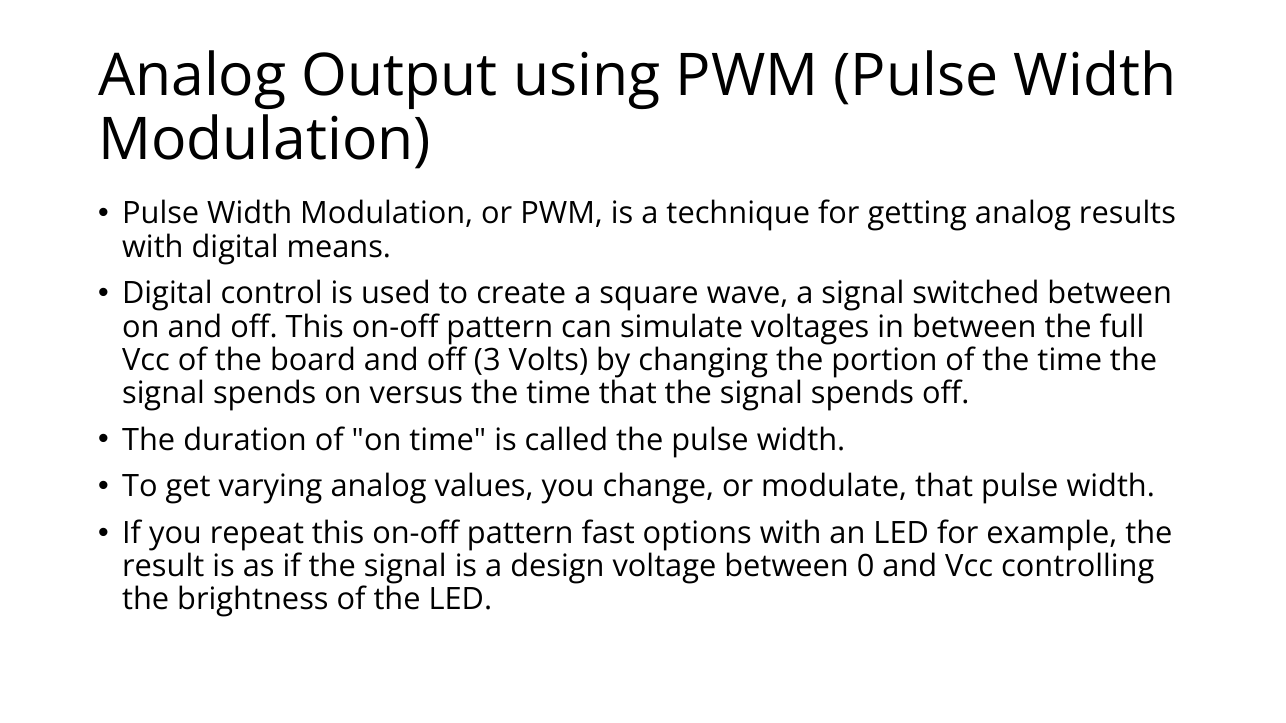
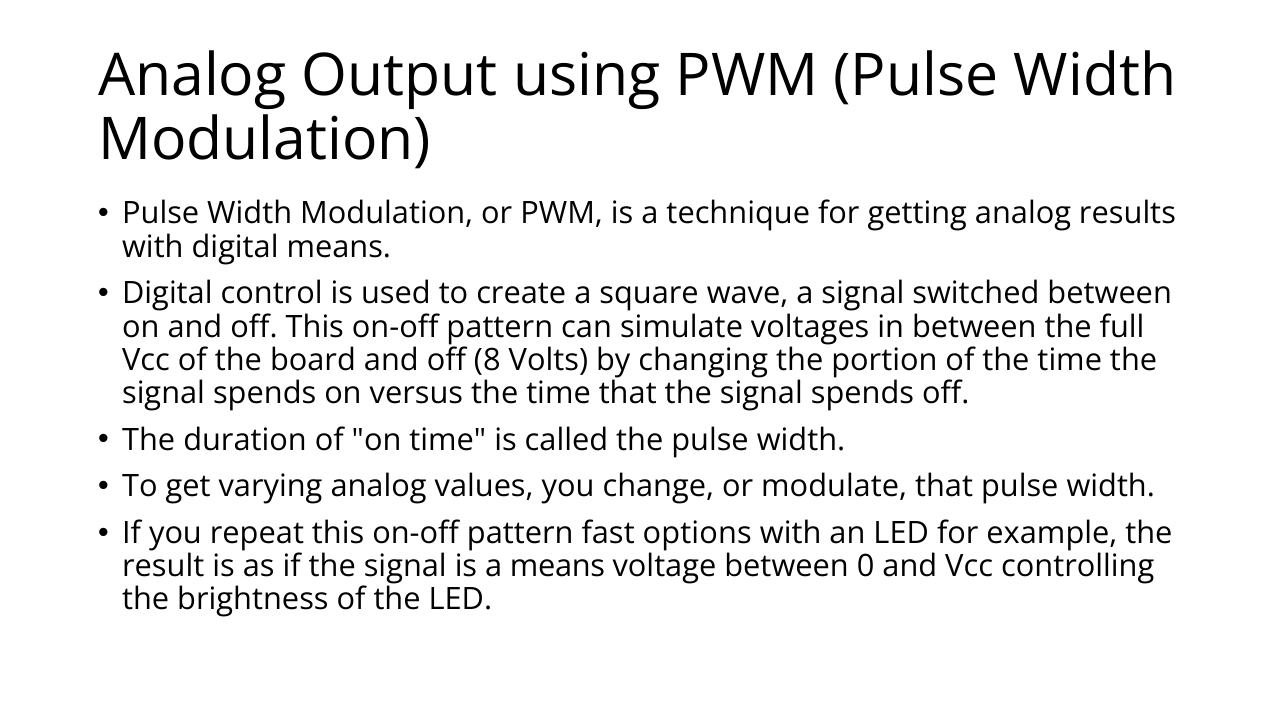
3: 3 -> 8
a design: design -> means
